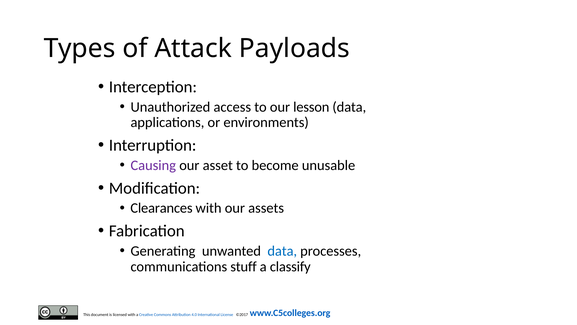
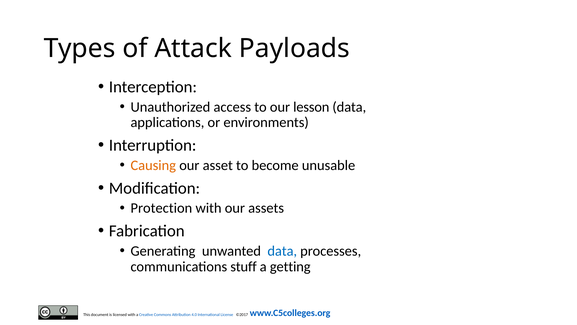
Causing colour: purple -> orange
Clearances: Clearances -> Protection
classify: classify -> getting
